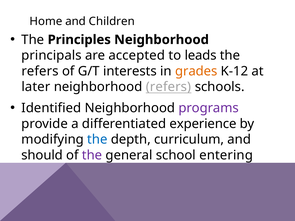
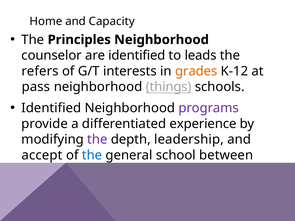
Children: Children -> Capacity
principals: principals -> counselor
are accepted: accepted -> identified
later: later -> pass
neighborhood refers: refers -> things
the at (97, 140) colour: blue -> purple
curriculum: curriculum -> leadership
should: should -> accept
the at (92, 155) colour: purple -> blue
entering: entering -> between
